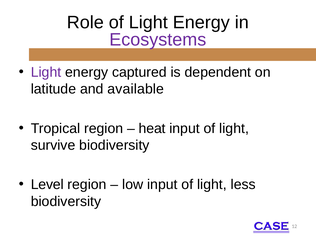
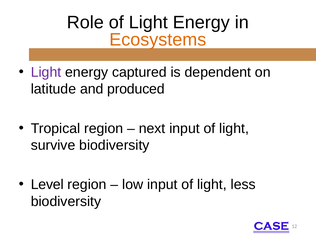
Ecosystems colour: purple -> orange
available: available -> produced
heat: heat -> next
